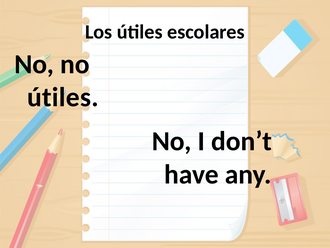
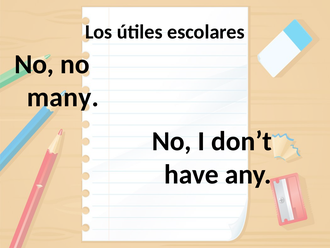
útiles at (63, 97): útiles -> many
